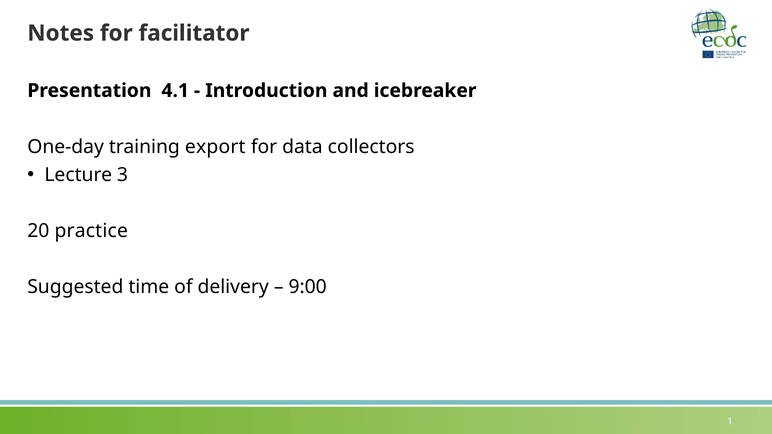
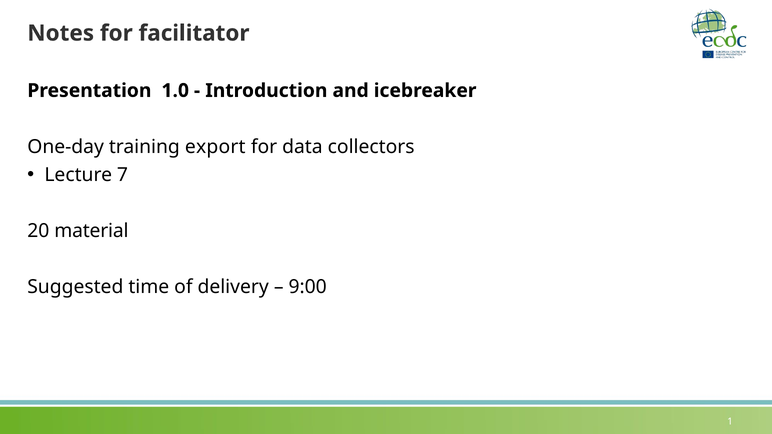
4.1: 4.1 -> 1.0
3: 3 -> 7
practice: practice -> material
